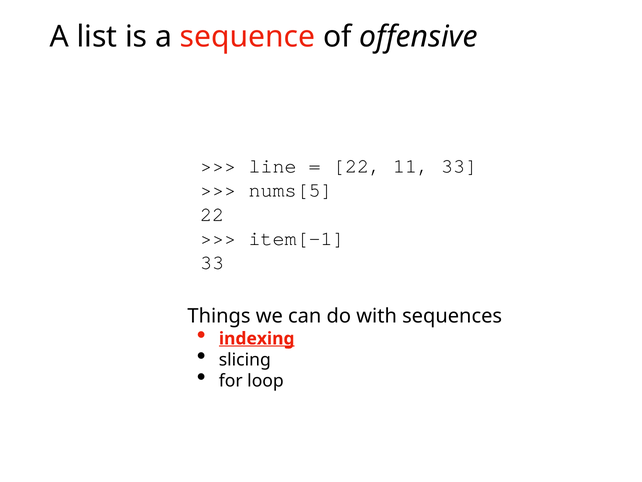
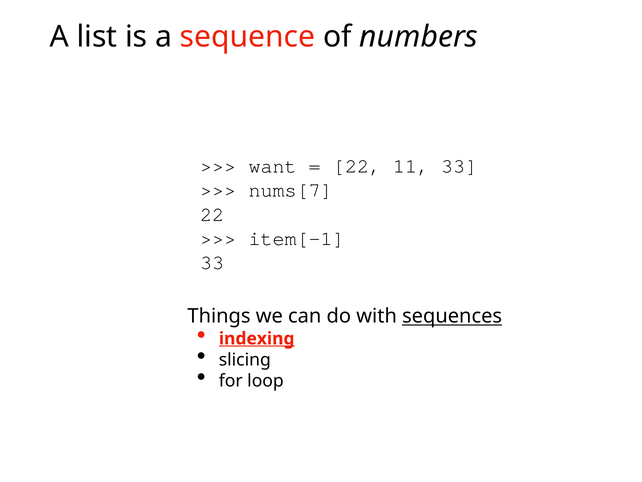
offensive: offensive -> numbers
line: line -> want
nums[5: nums[5 -> nums[7
sequences underline: none -> present
